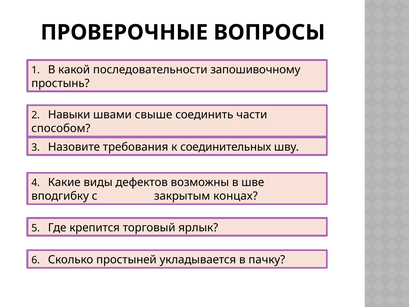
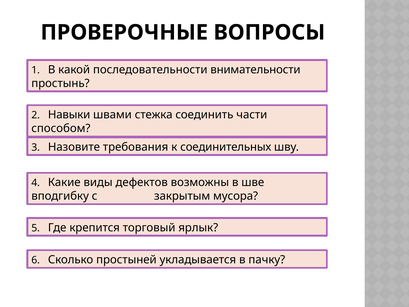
запошивочному: запошивочному -> внимательности
свыше: свыше -> стежка
концах: концах -> мусора
